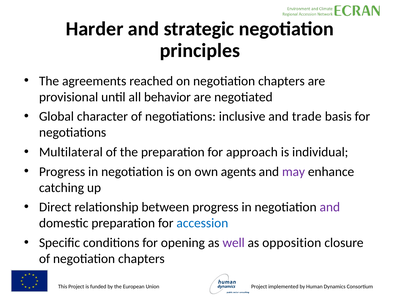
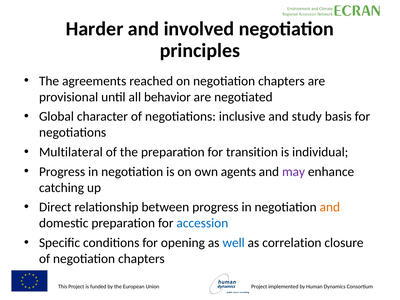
strategic: strategic -> involved
trade: trade -> study
approach: approach -> transition
and at (330, 207) colour: purple -> orange
well colour: purple -> blue
opposition: opposition -> correlation
